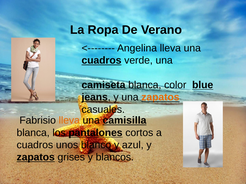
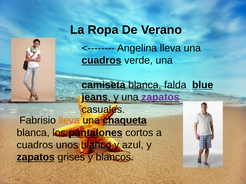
color: color -> falda
zapatos at (160, 97) colour: orange -> purple
camisilla: camisilla -> chaqueta
